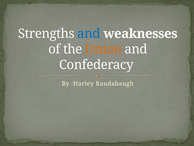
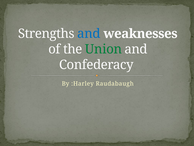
Union colour: orange -> green
